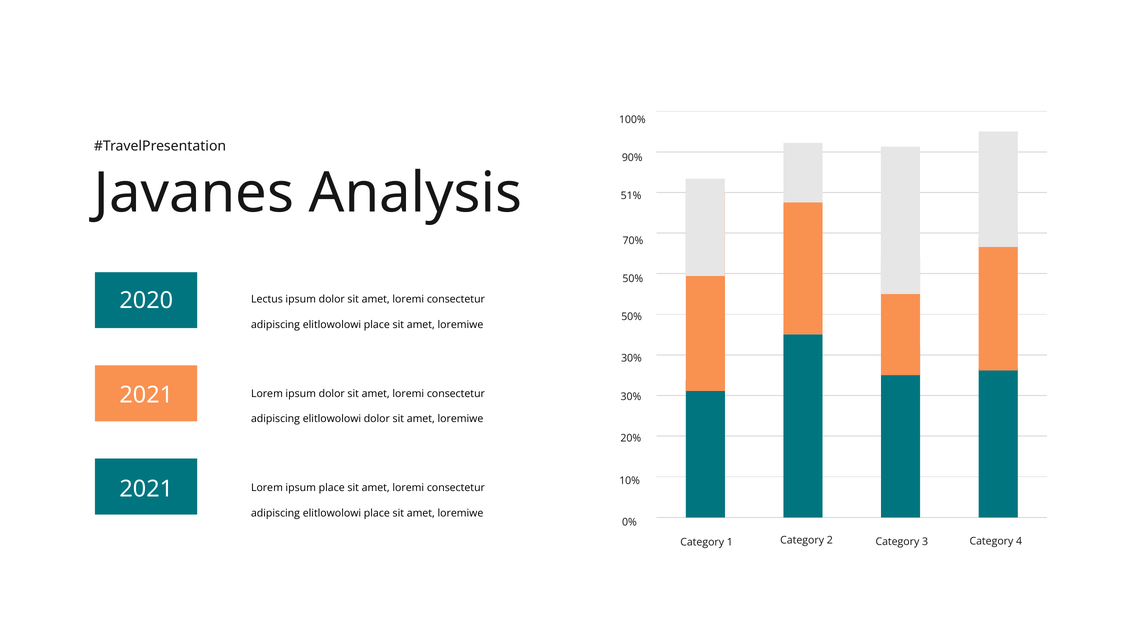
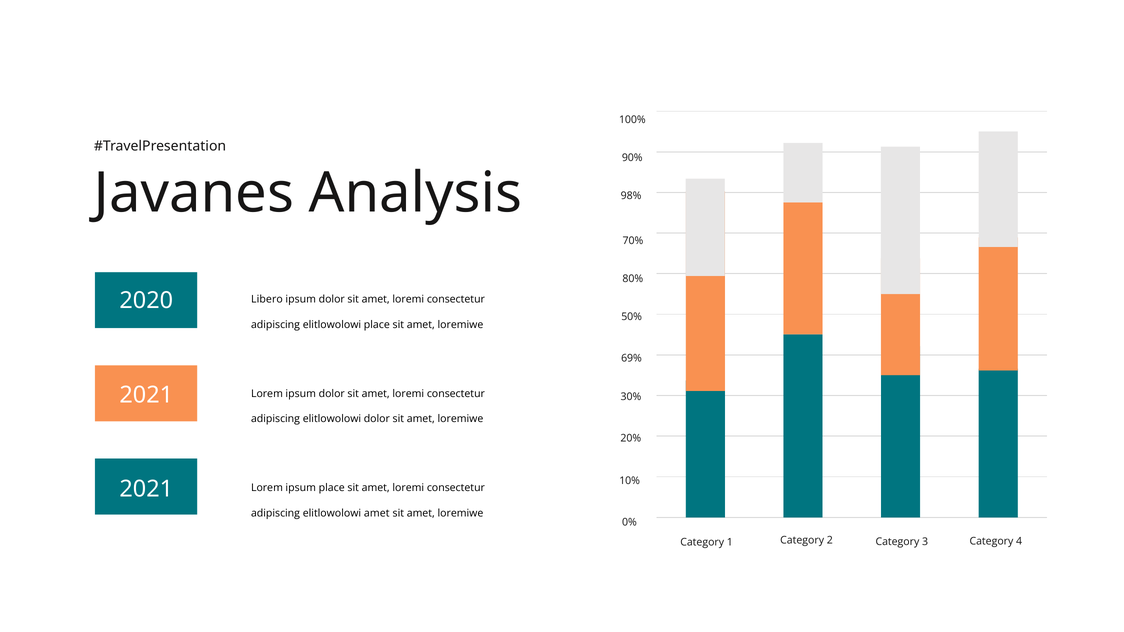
51%: 51% -> 98%
50% at (633, 279): 50% -> 80%
Lectus: Lectus -> Libero
30% at (631, 358): 30% -> 69%
place at (377, 513): place -> amet
